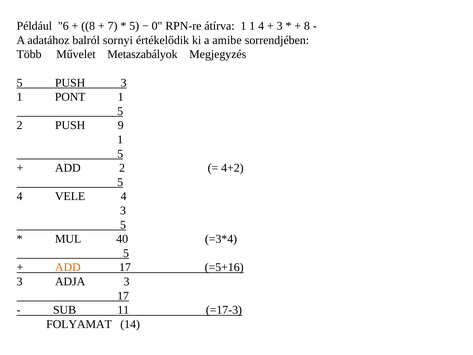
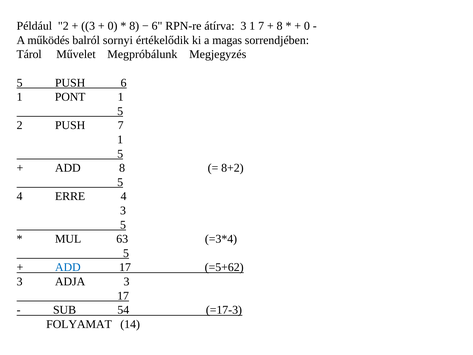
Például 6: 6 -> 2
8 at (88, 26): 8 -> 3
7 at (113, 26): 7 -> 0
5 at (134, 26): 5 -> 8
0 at (157, 26): 0 -> 6
átírva 1: 1 -> 3
1 4: 4 -> 7
3 at (280, 26): 3 -> 8
8 at (307, 26): 8 -> 0
adatához: adatához -> működés
amibe: amibe -> magas
Több: Több -> Tárol
Metaszabályok: Metaszabályok -> Megpróbálunk
PUSH 3: 3 -> 6
PUSH 9: 9 -> 7
ADD 2: 2 -> 8
4+2: 4+2 -> 8+2
VELE: VELE -> ERRE
40: 40 -> 63
ADD at (68, 267) colour: orange -> blue
=5+16: =5+16 -> =5+62
11: 11 -> 54
